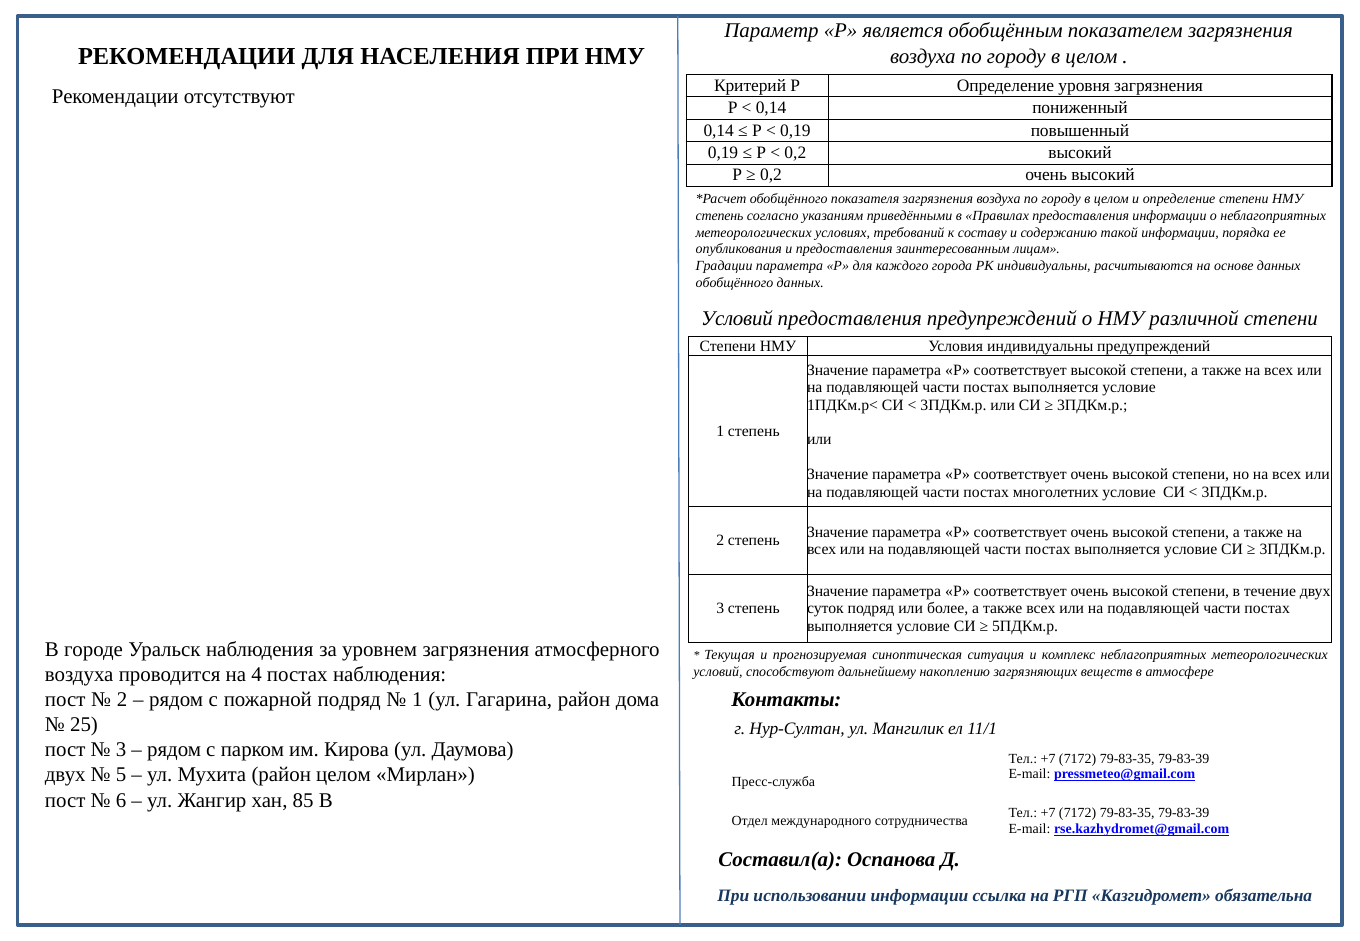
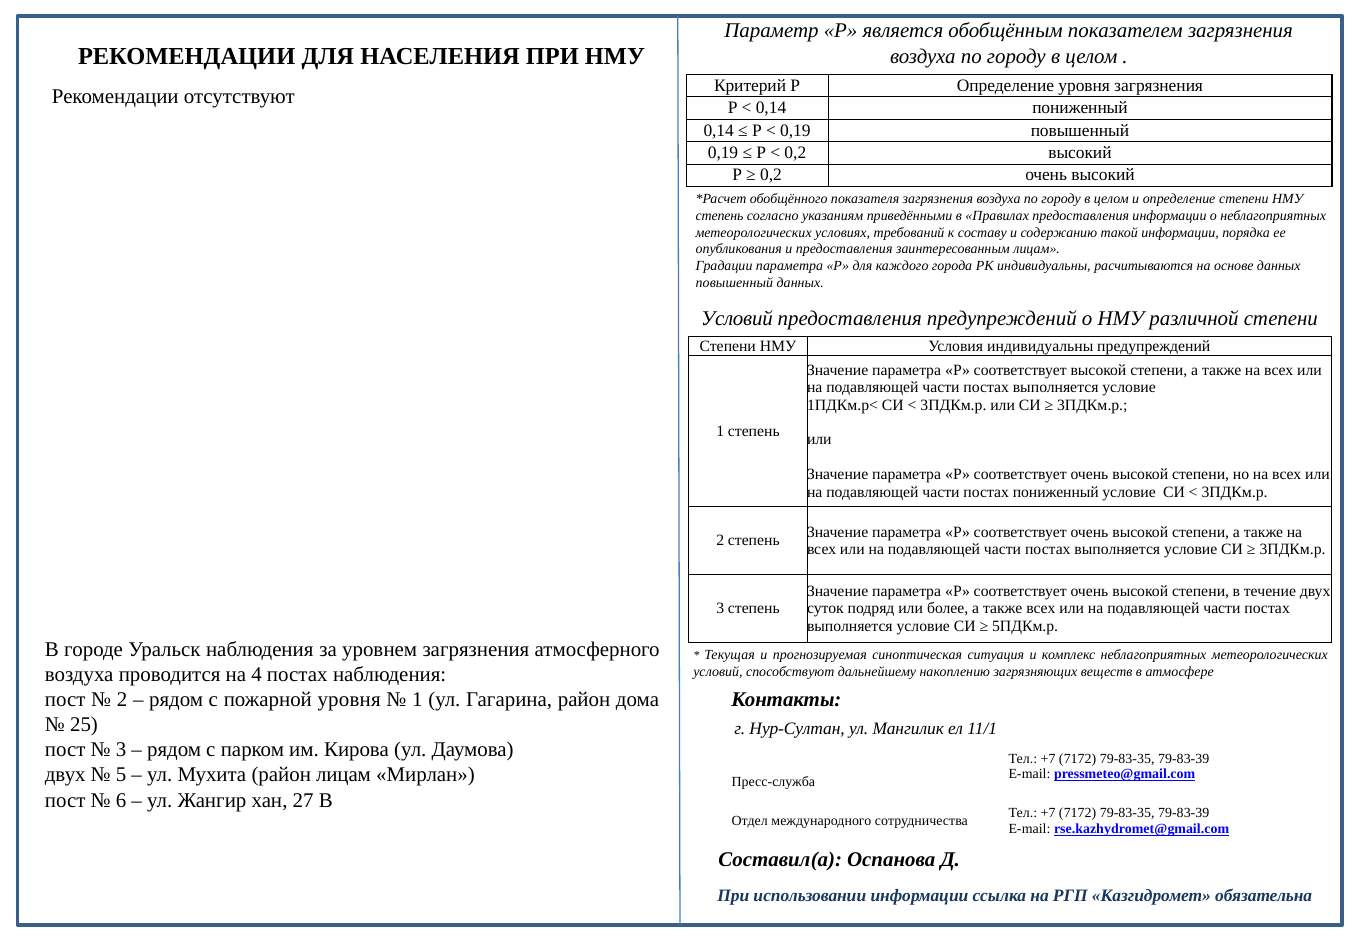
обобщённого at (734, 283): обобщённого -> повышенный
постах многолетних: многолетних -> пониженный
пожарной подряд: подряд -> уровня
район целом: целом -> лицам
85: 85 -> 27
